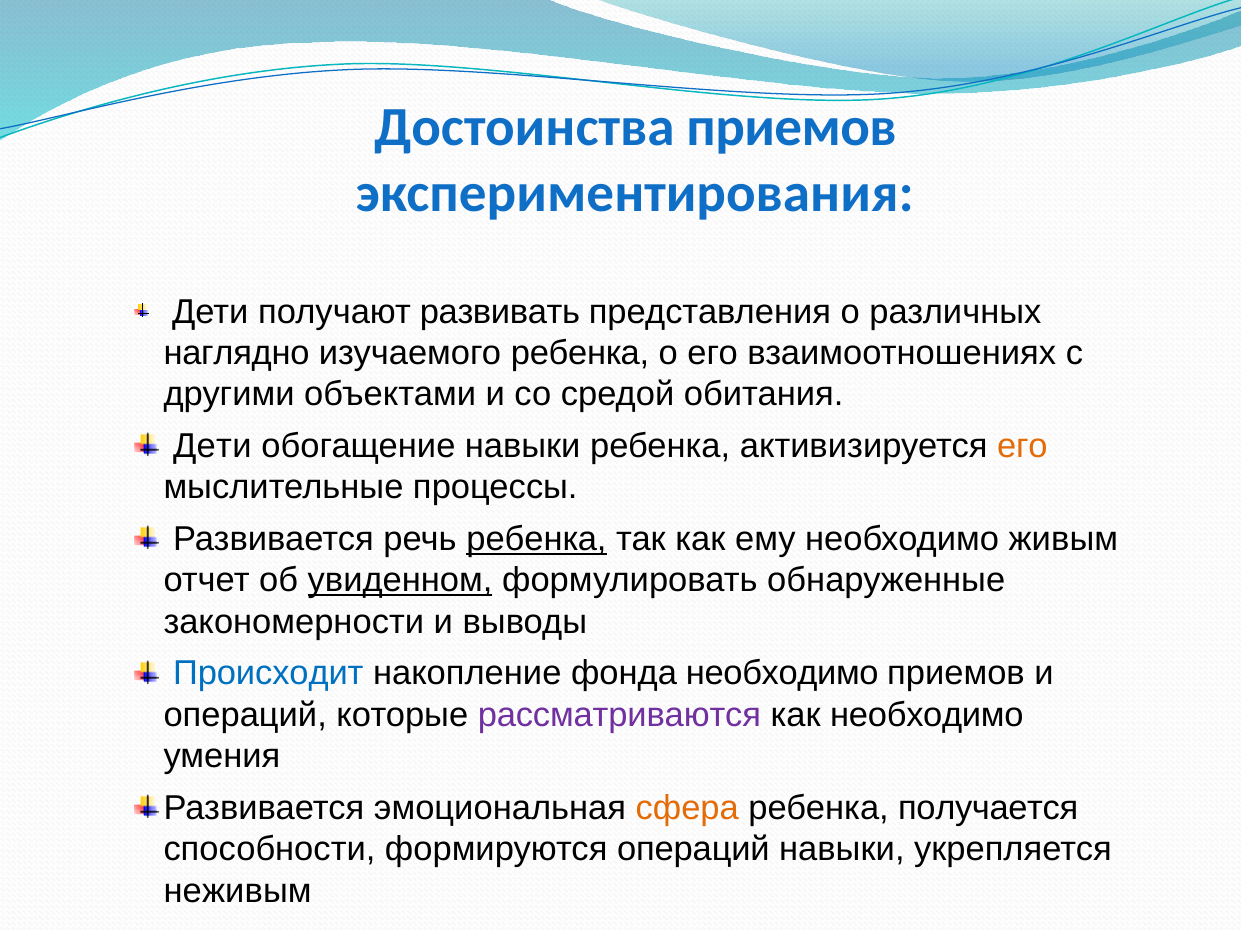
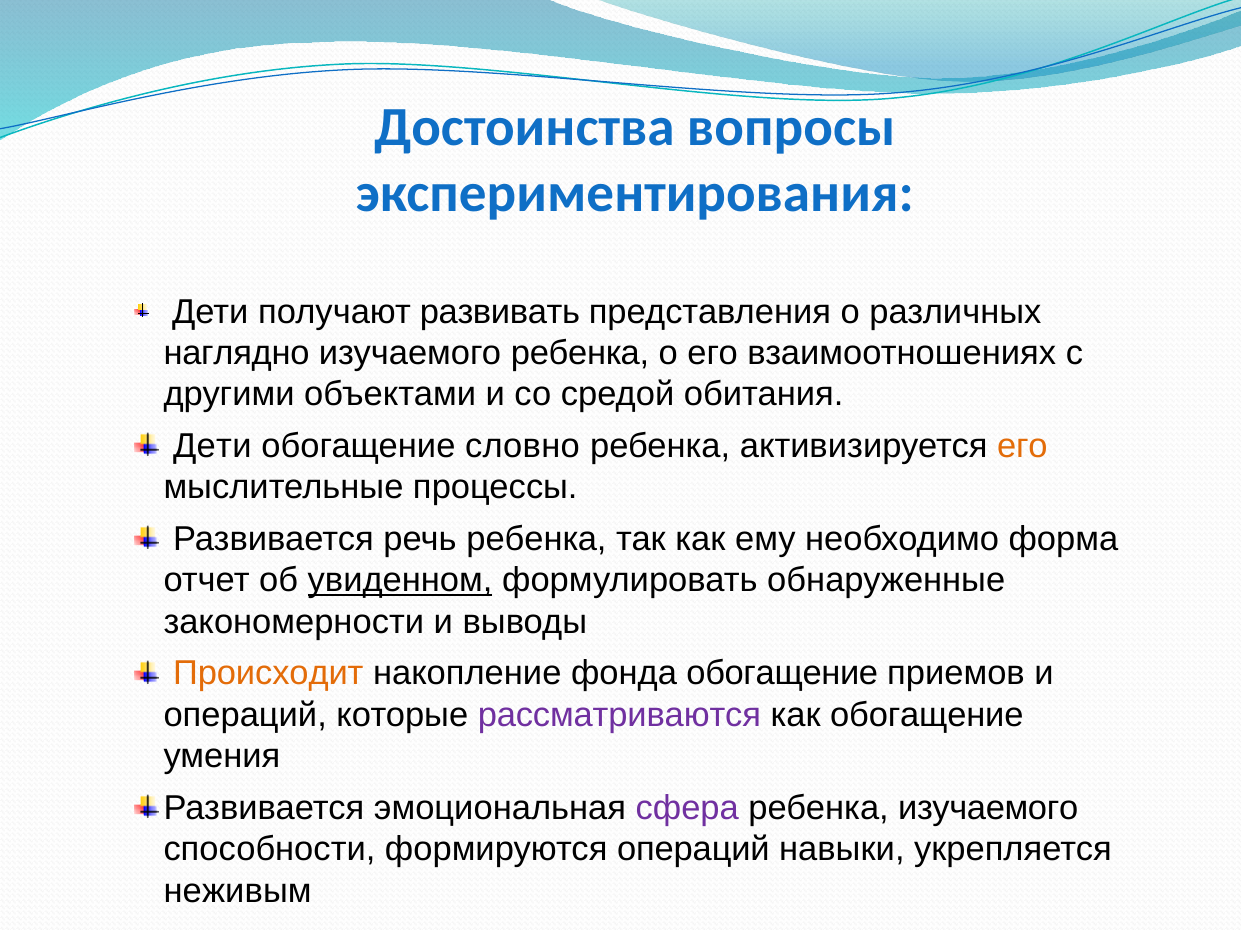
Достоинства приемов: приемов -> вопросы
обогащение навыки: навыки -> словно
ребенка at (536, 540) underline: present -> none
живым: живым -> форма
Происходит colour: blue -> orange
фонда необходимо: необходимо -> обогащение
как необходимо: необходимо -> обогащение
сфера colour: orange -> purple
ребенка получается: получается -> изучаемого
